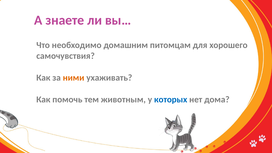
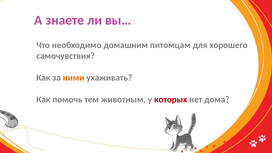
которых colour: blue -> red
